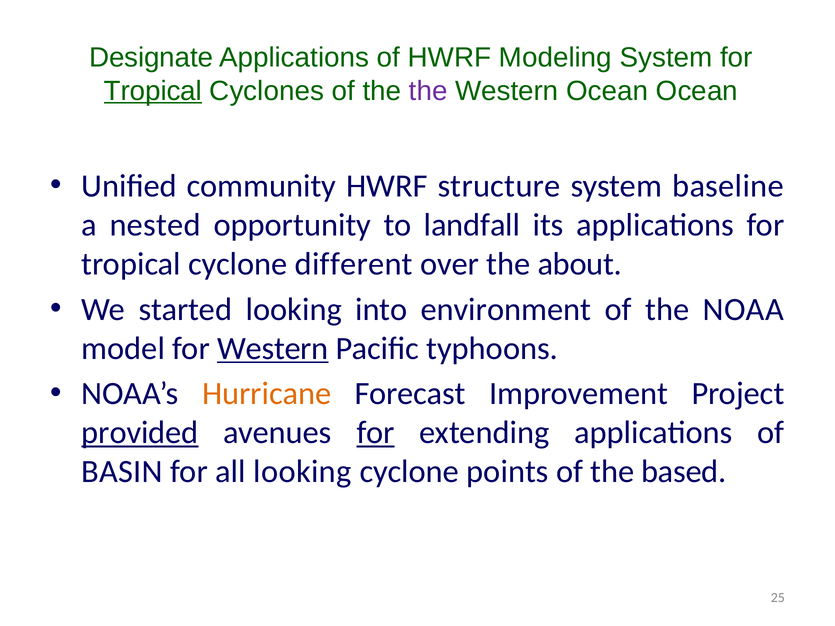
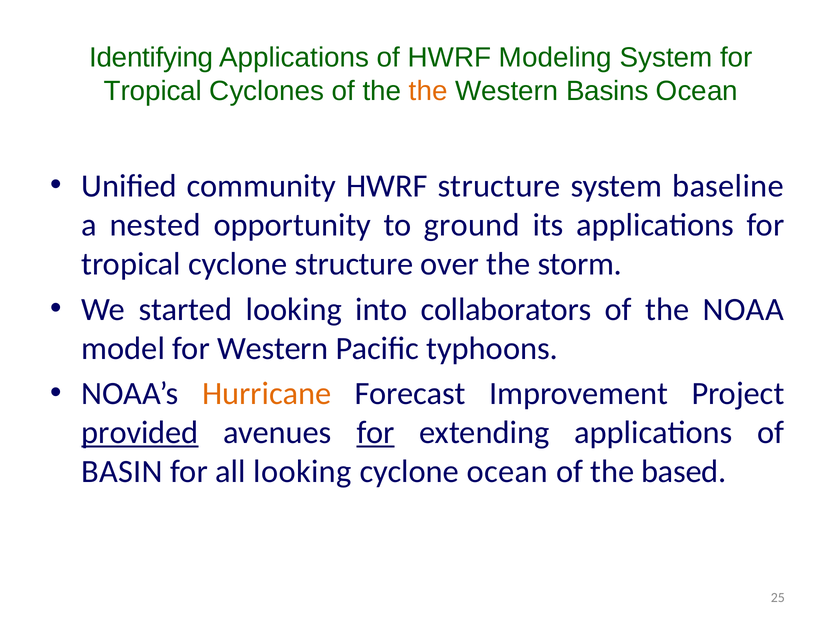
Designate: Designate -> Identifying
Tropical at (153, 91) underline: present -> none
the at (428, 91) colour: purple -> orange
Western Ocean: Ocean -> Basins
landfall: landfall -> ground
cyclone different: different -> structure
about: about -> storm
environment: environment -> collaborators
Western at (273, 348) underline: present -> none
cyclone points: points -> ocean
